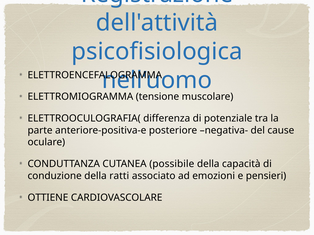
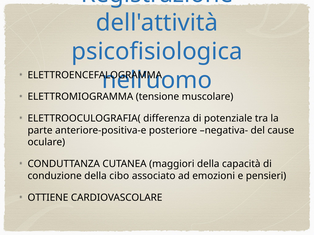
possibile: possibile -> maggiori
ratti: ratti -> cibo
